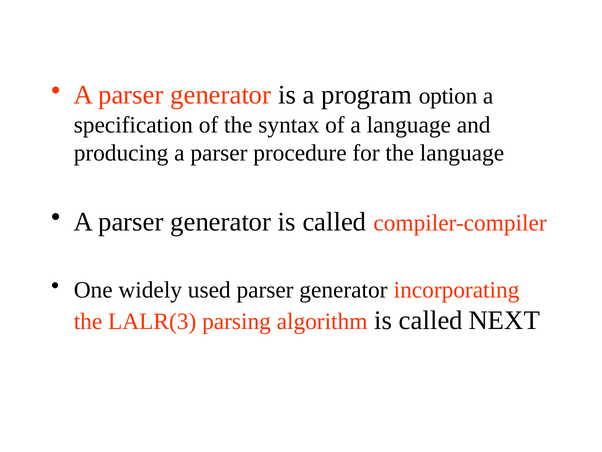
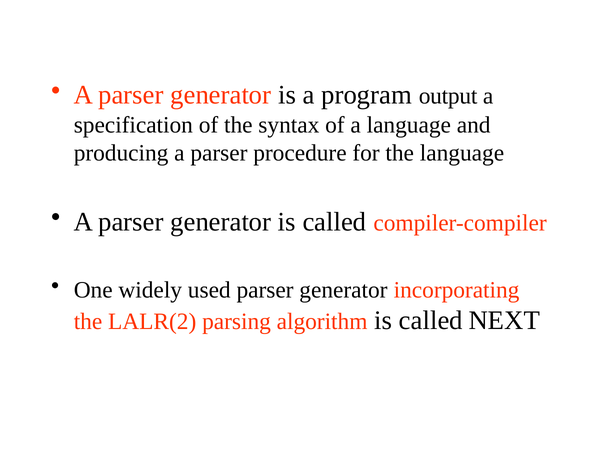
option: option -> output
LALR(3: LALR(3 -> LALR(2
